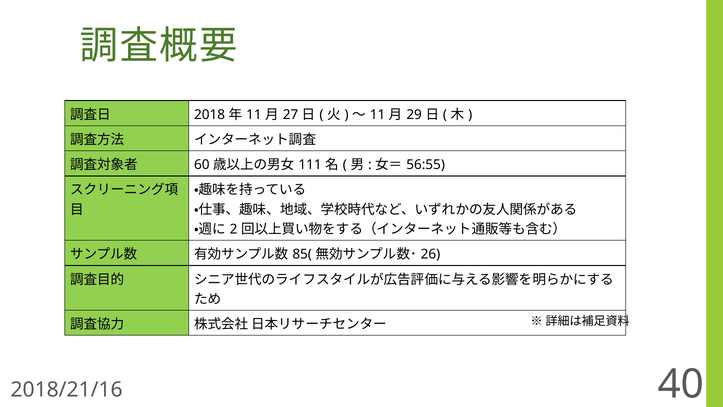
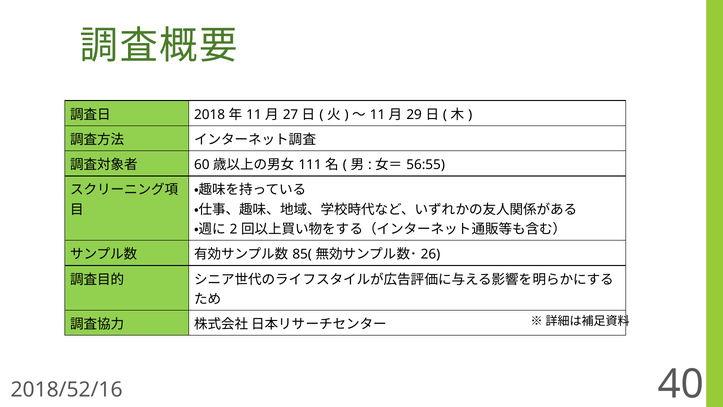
2018/21/16: 2018/21/16 -> 2018/52/16
